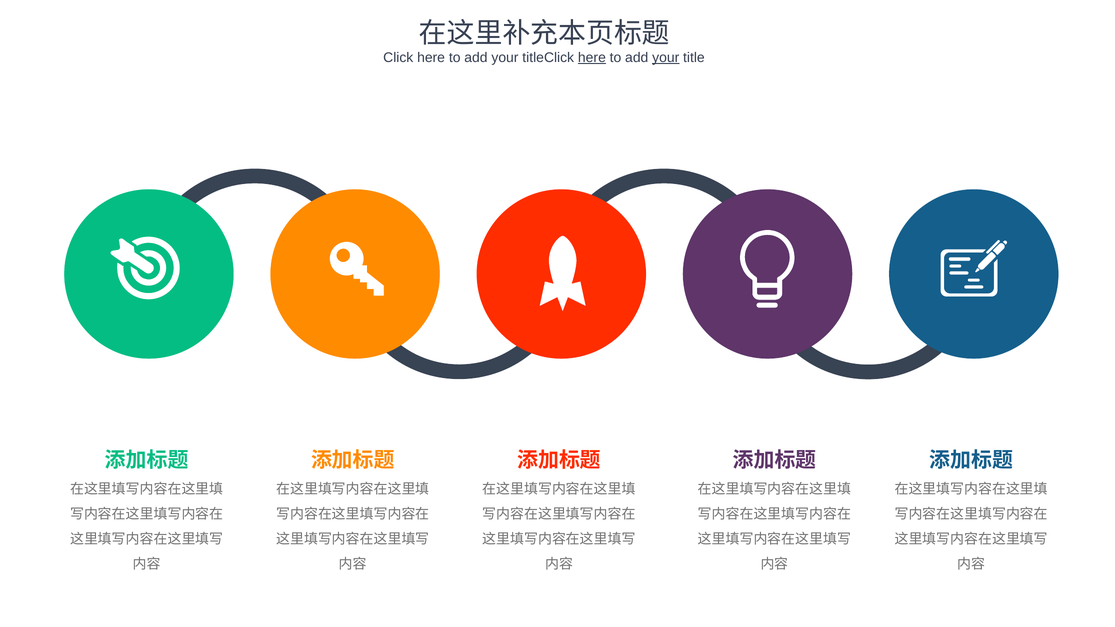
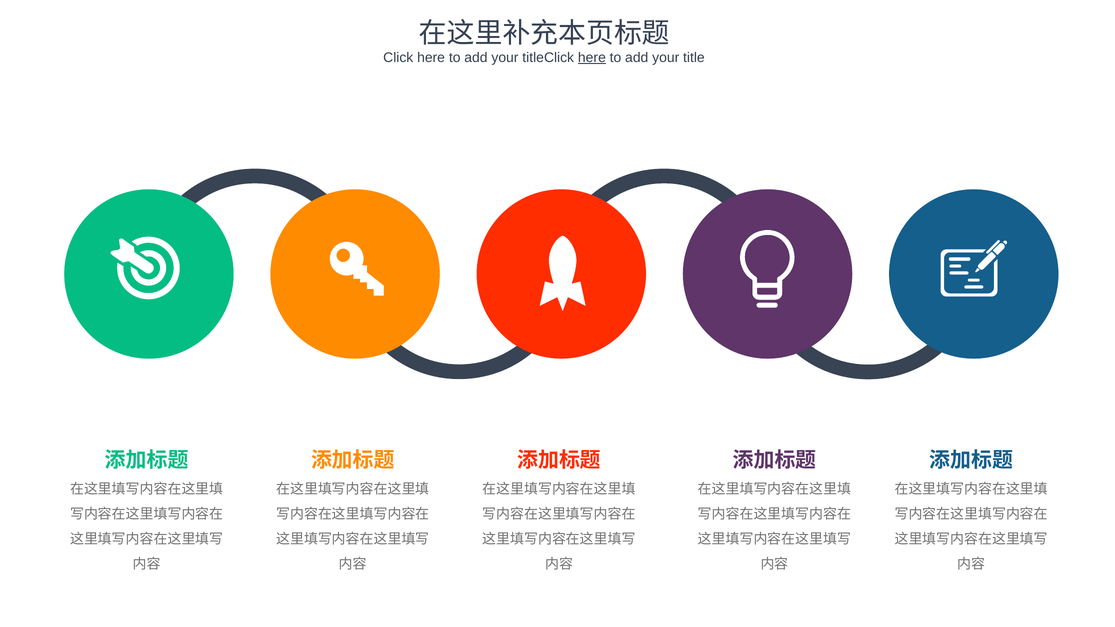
your at (666, 58) underline: present -> none
